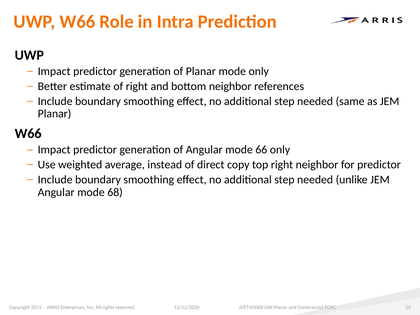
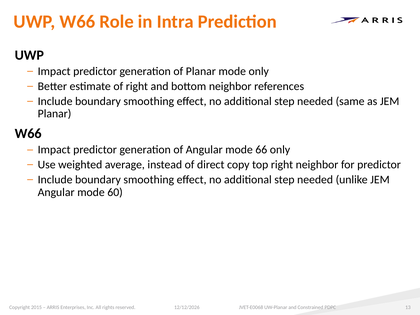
68: 68 -> 60
